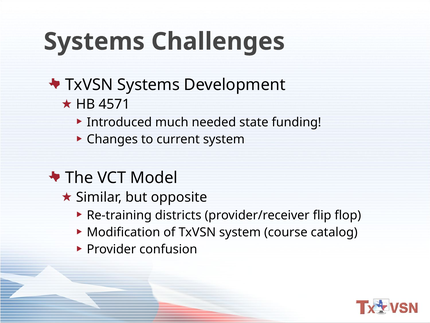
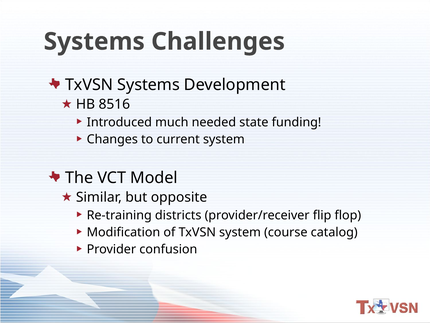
4571: 4571 -> 8516
